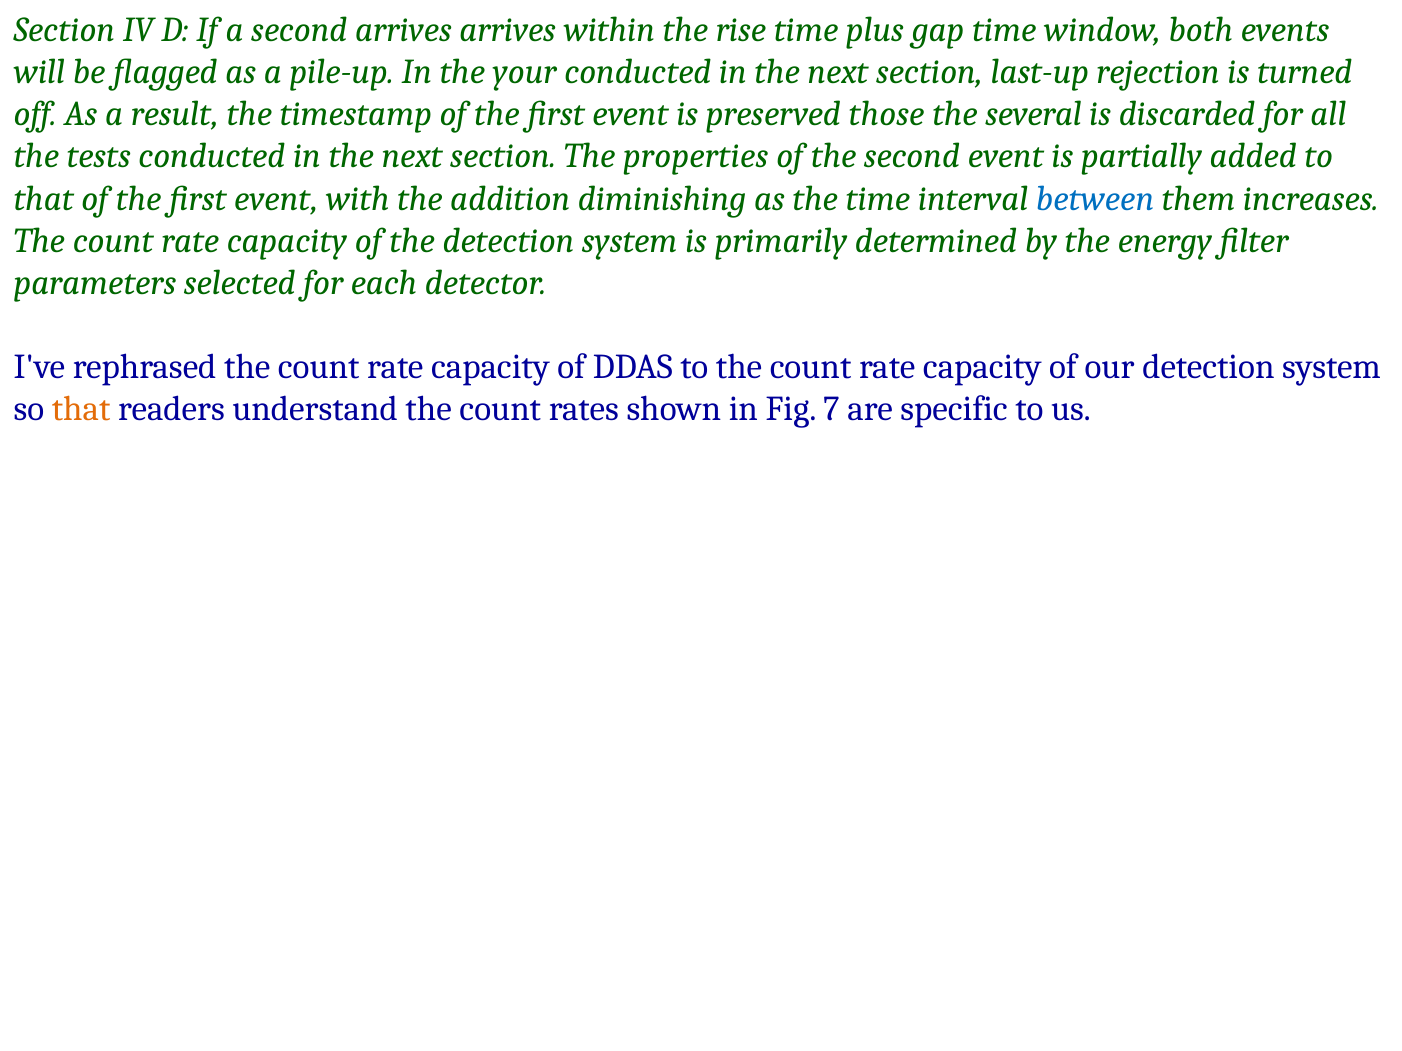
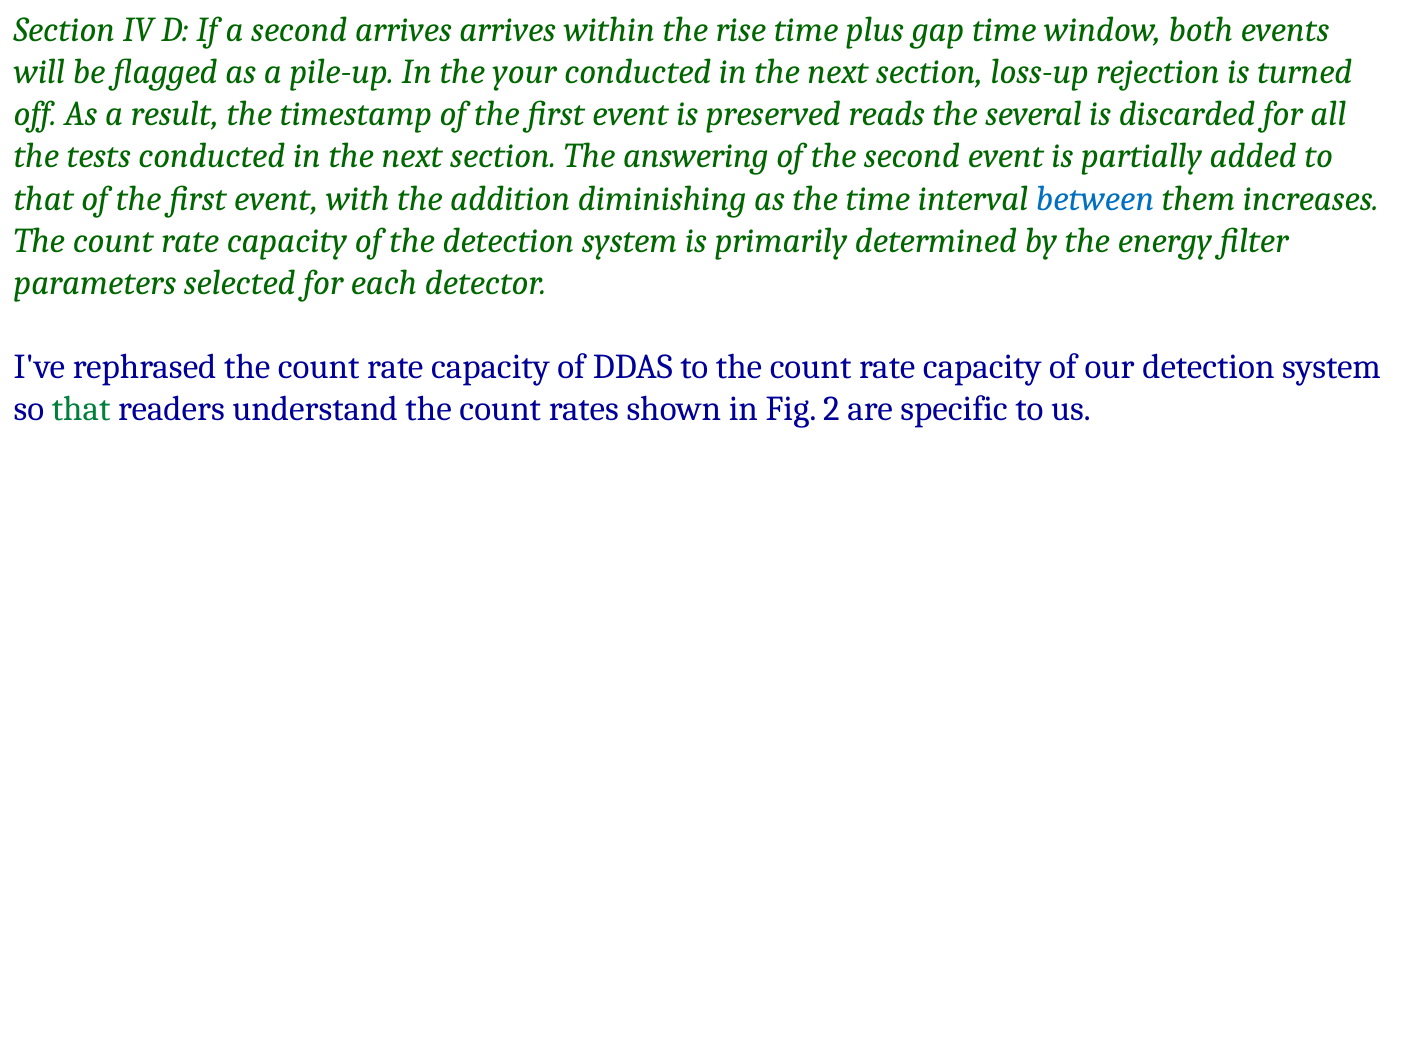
last-up: last-up -> loss-up
those: those -> reads
properties: properties -> answering
that at (81, 409) colour: orange -> green
7: 7 -> 2
